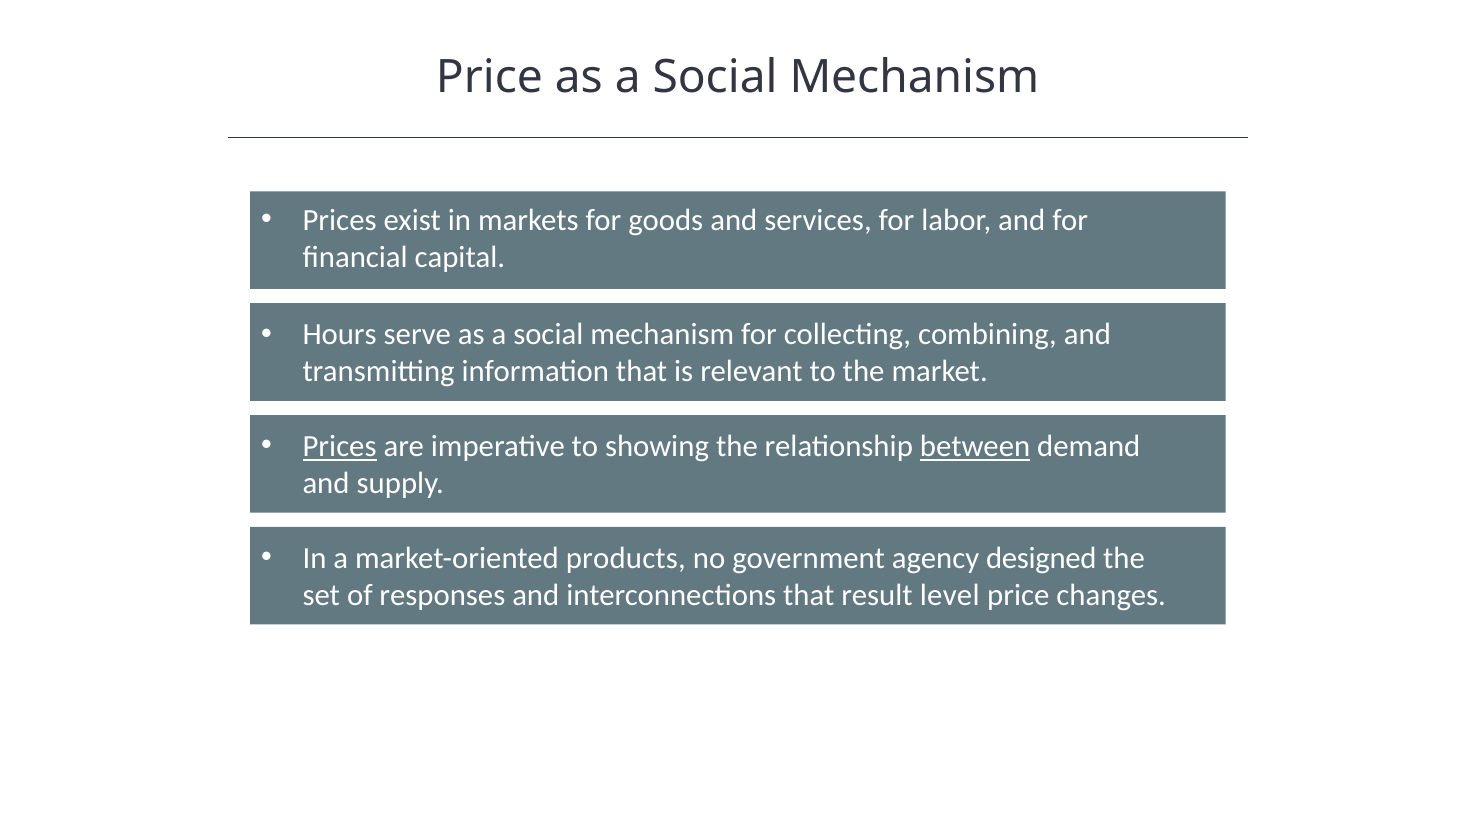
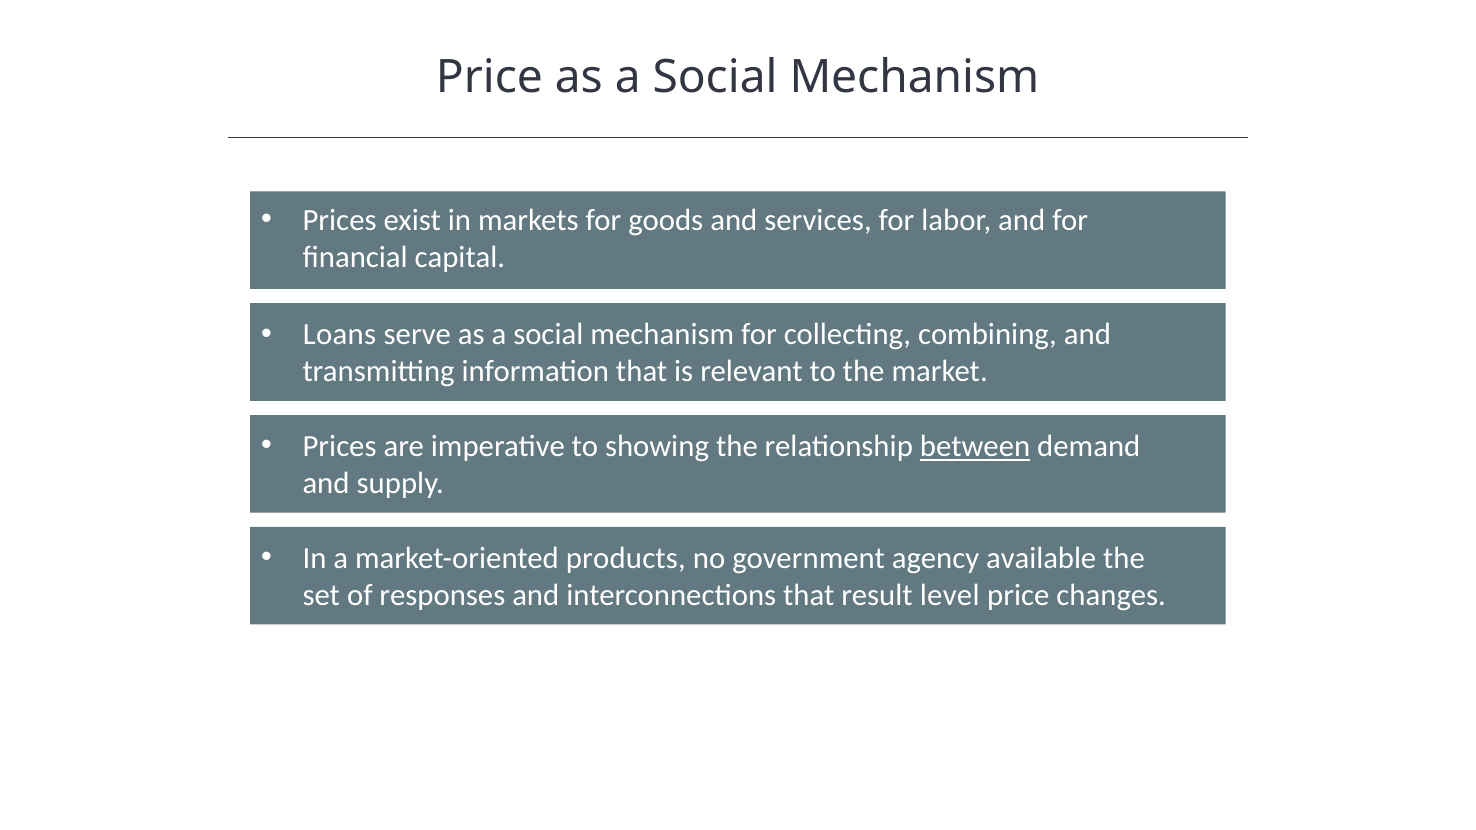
Hours: Hours -> Loans
Prices at (340, 447) underline: present -> none
designed: designed -> available
